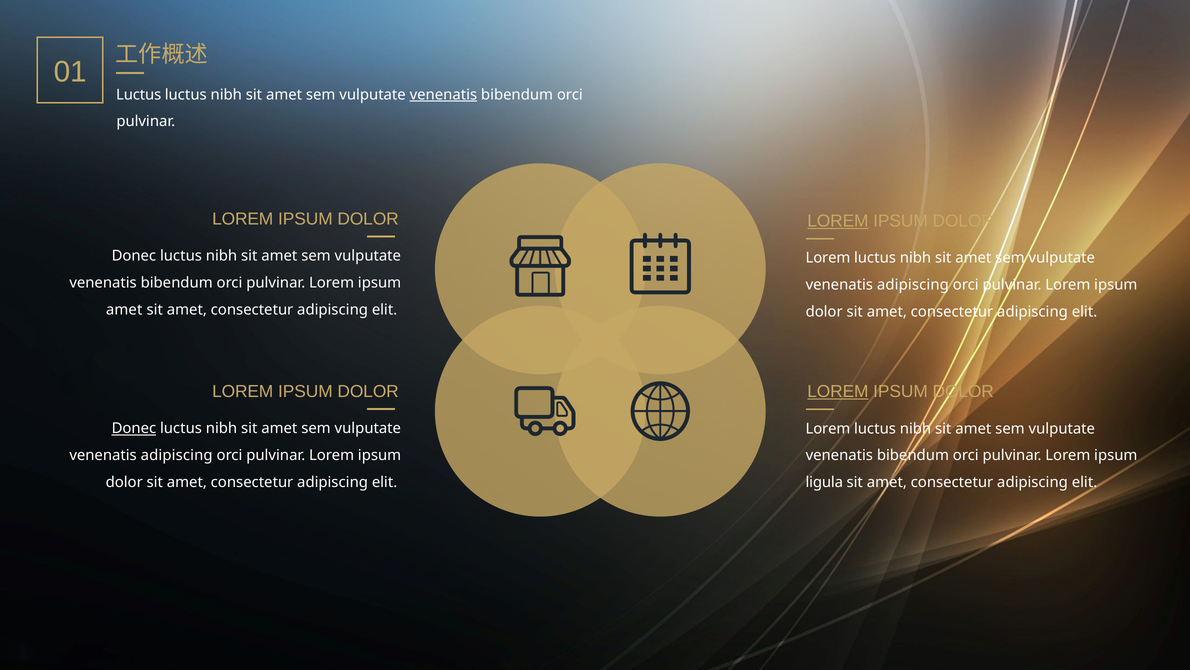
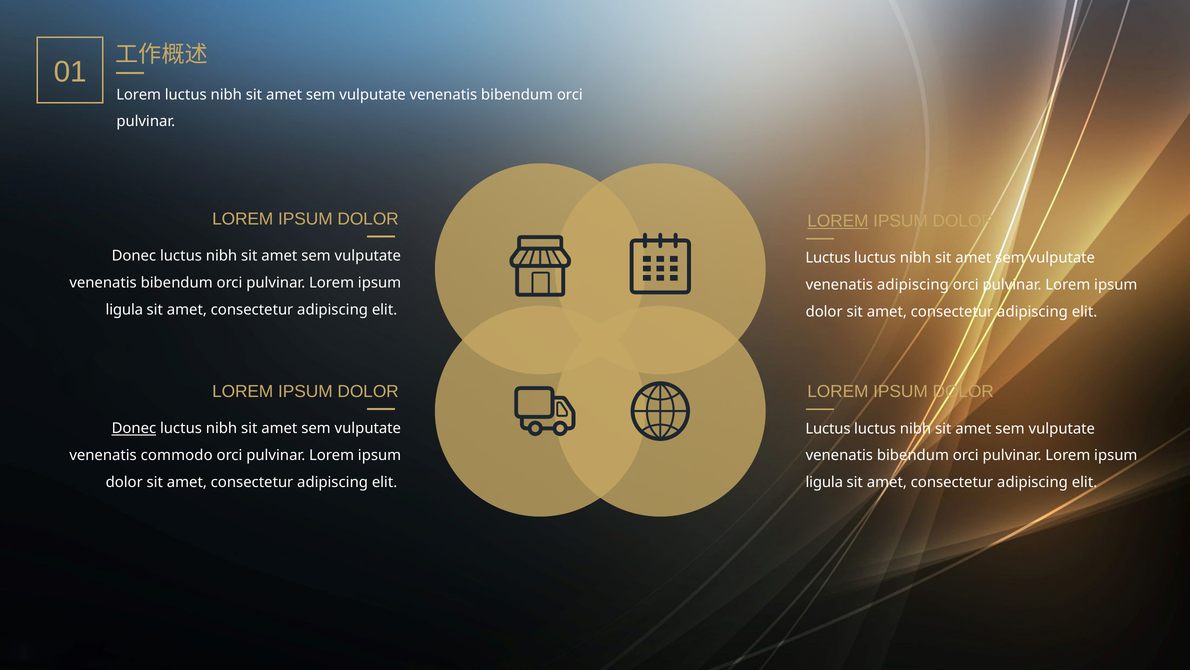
Luctus at (139, 95): Luctus -> Lorem
venenatis at (443, 95) underline: present -> none
Lorem at (828, 258): Lorem -> Luctus
amet at (124, 309): amet -> ligula
LOREM at (838, 391) underline: present -> none
Lorem at (828, 428): Lorem -> Luctus
adipiscing at (177, 455): adipiscing -> commodo
